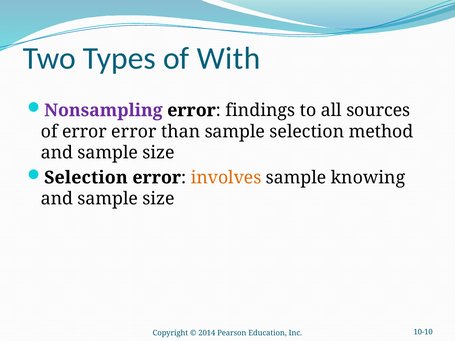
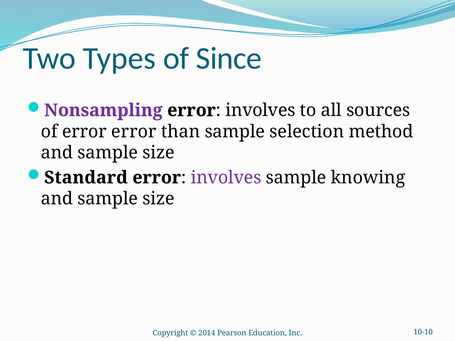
With: With -> Since
findings at (260, 110): findings -> involves
Selection at (86, 178): Selection -> Standard
involves at (226, 178) colour: orange -> purple
